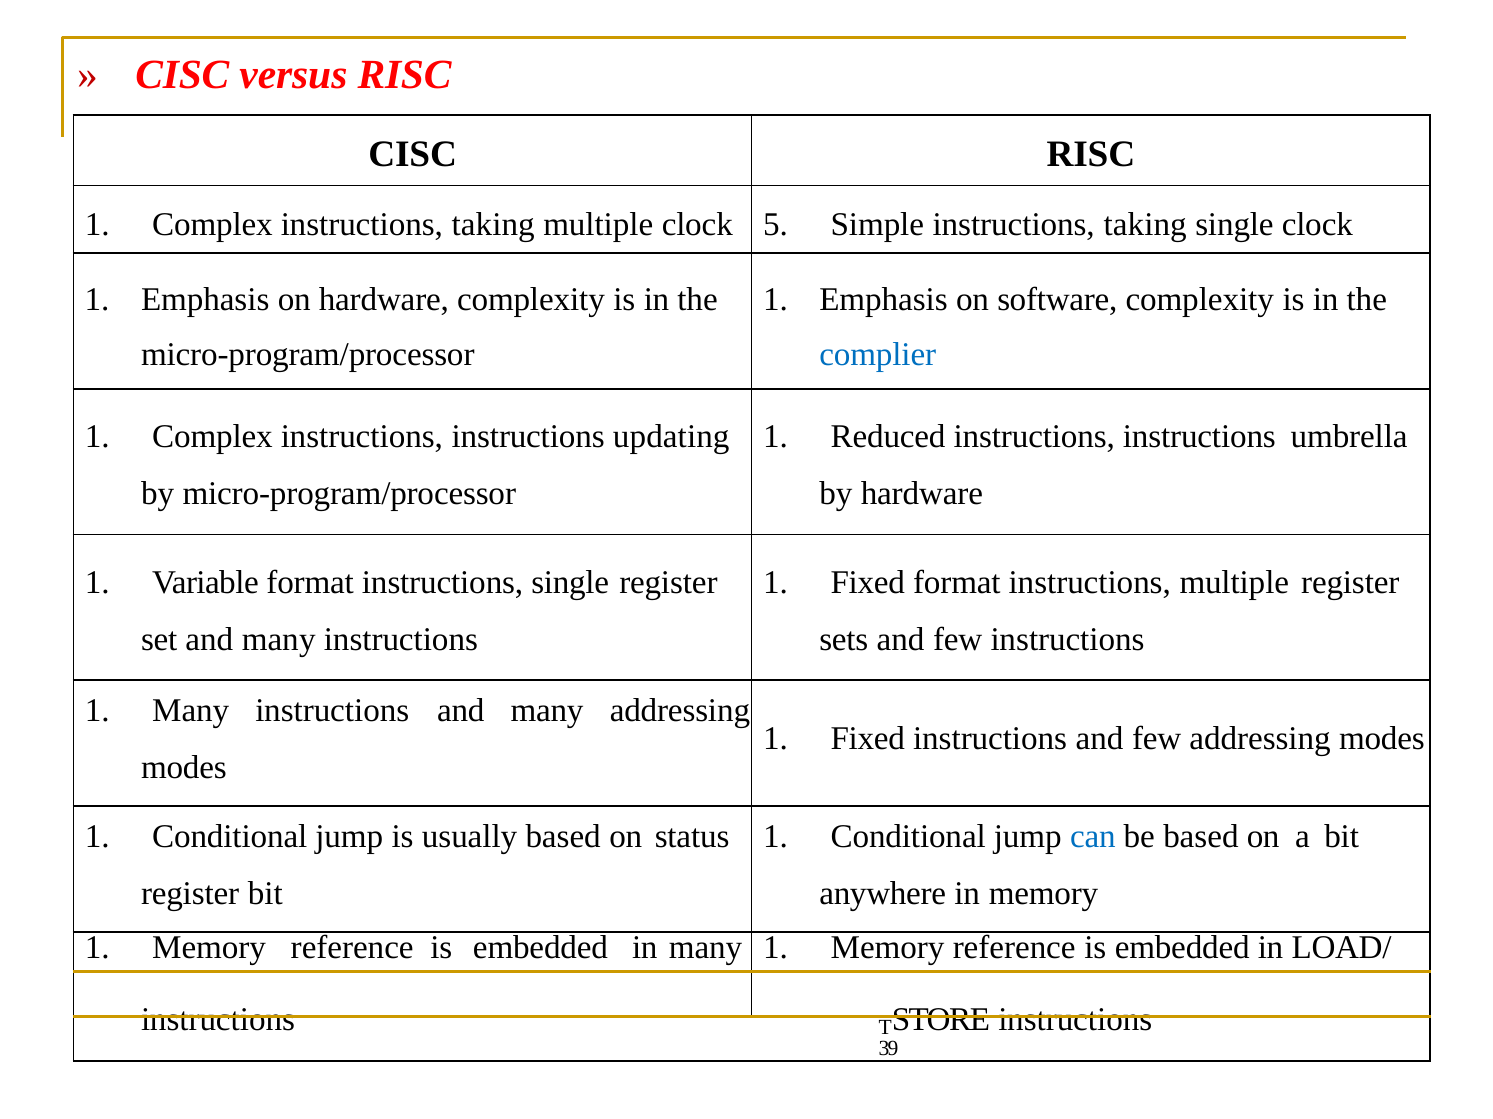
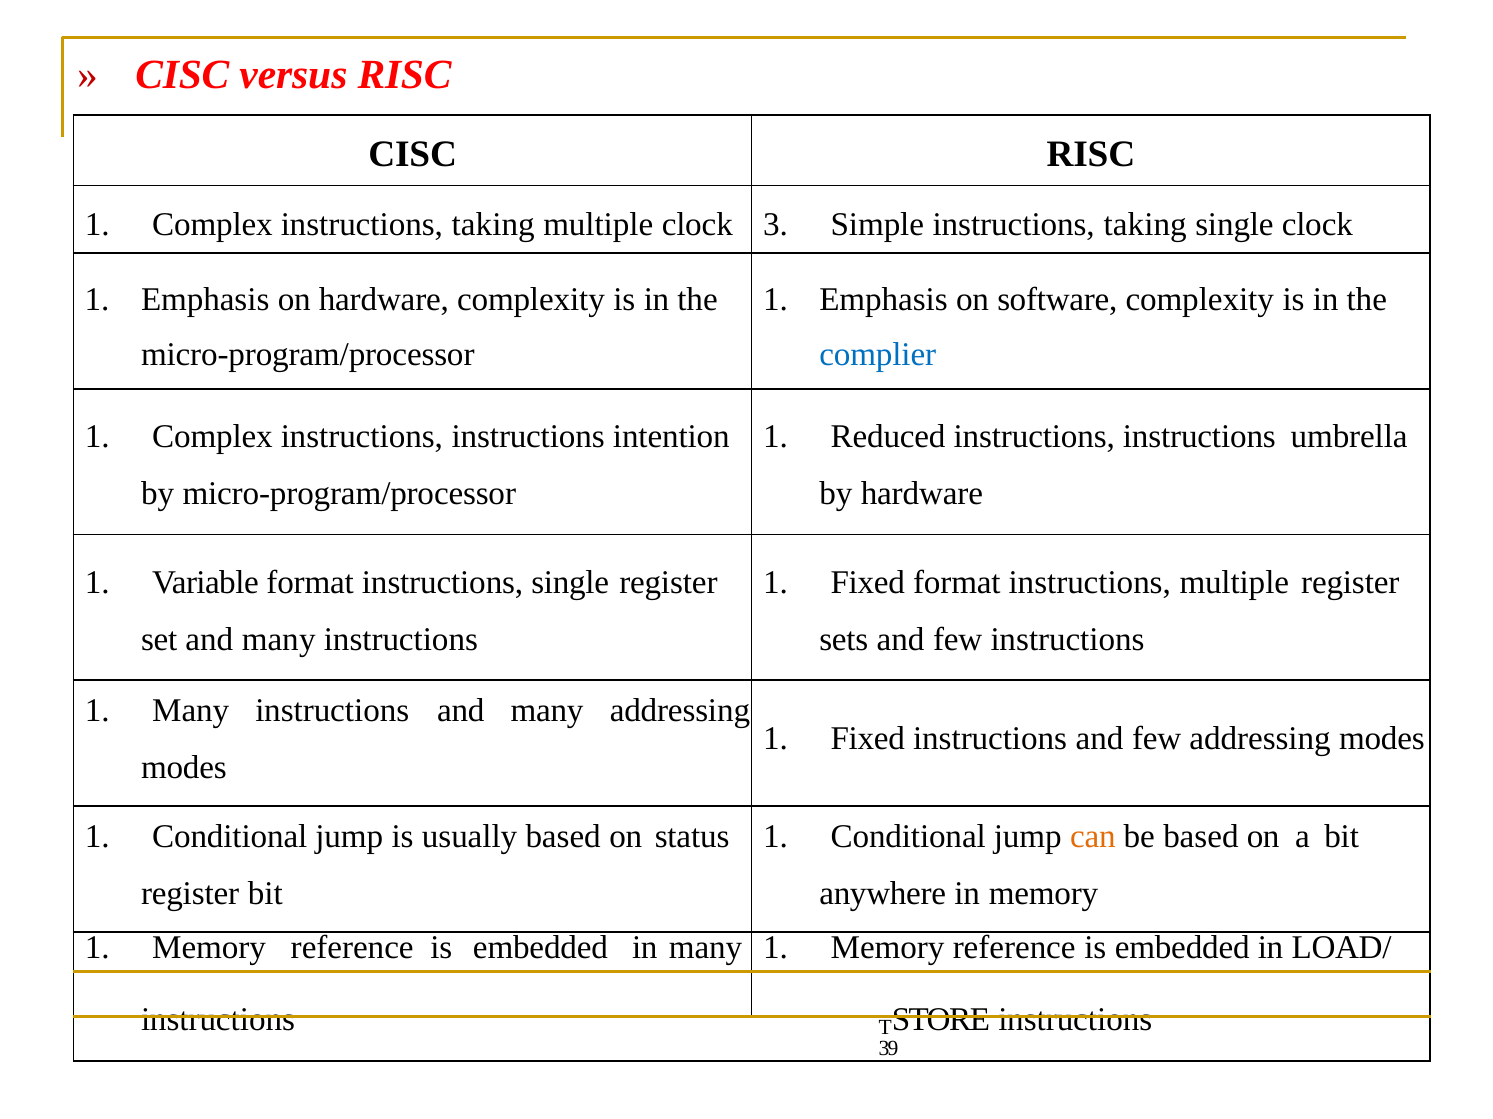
5: 5 -> 3
updating: updating -> intention
can colour: blue -> orange
